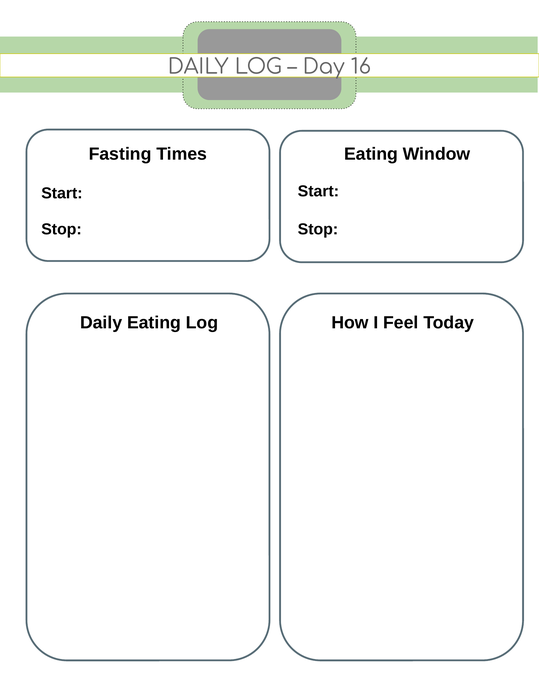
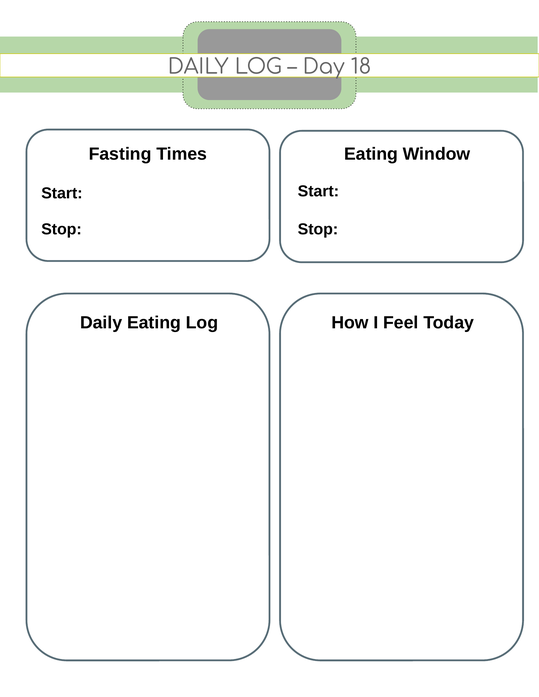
16: 16 -> 18
